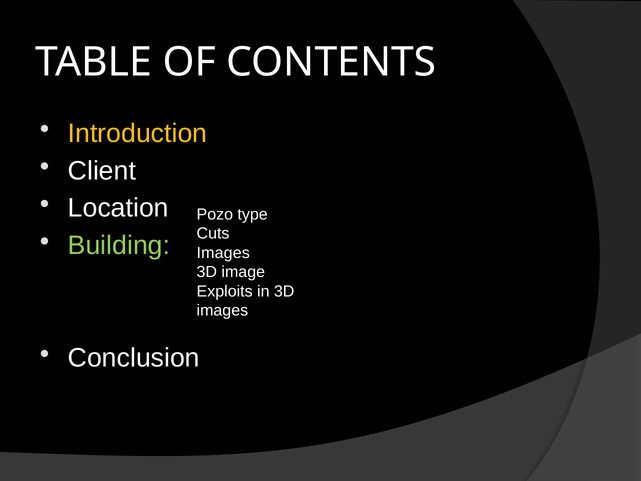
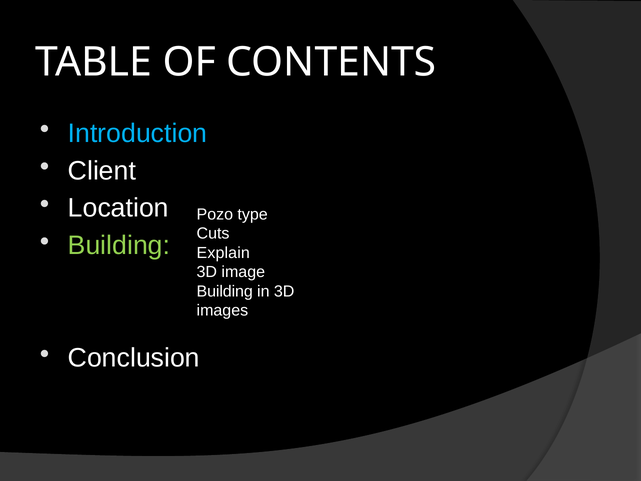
Introduction colour: yellow -> light blue
Images at (223, 253): Images -> Explain
Exploits at (225, 291): Exploits -> Building
